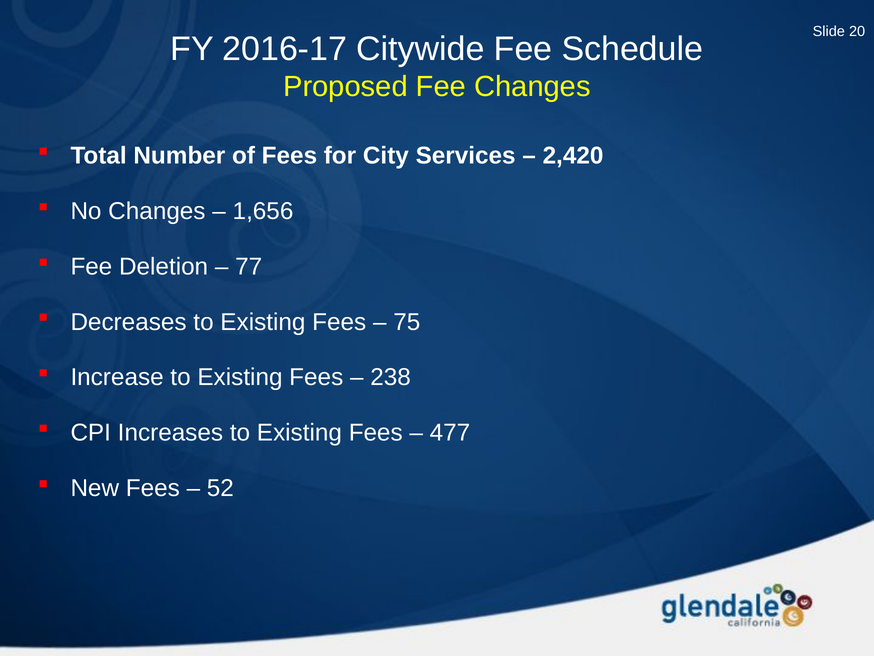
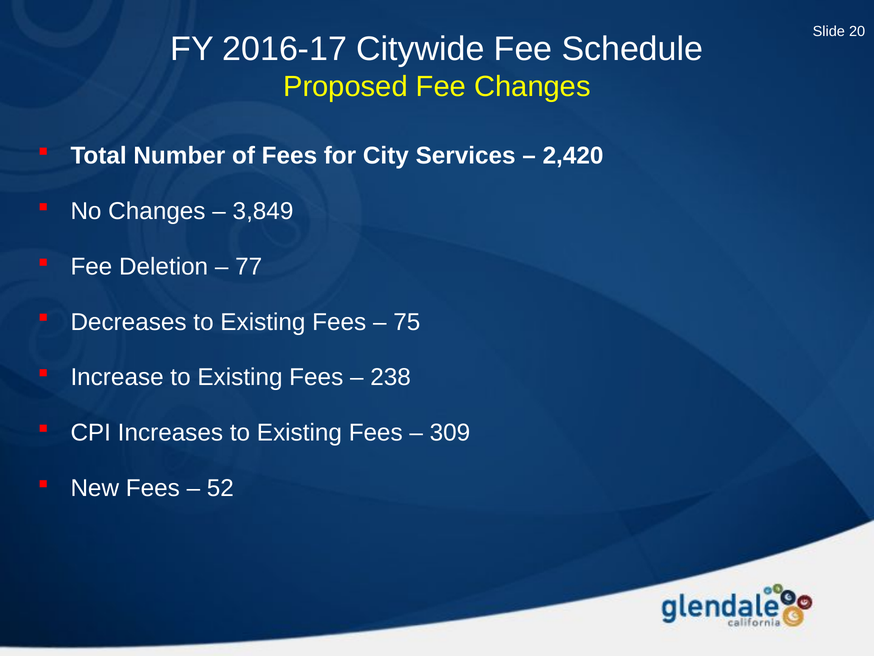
1,656: 1,656 -> 3,849
477: 477 -> 309
